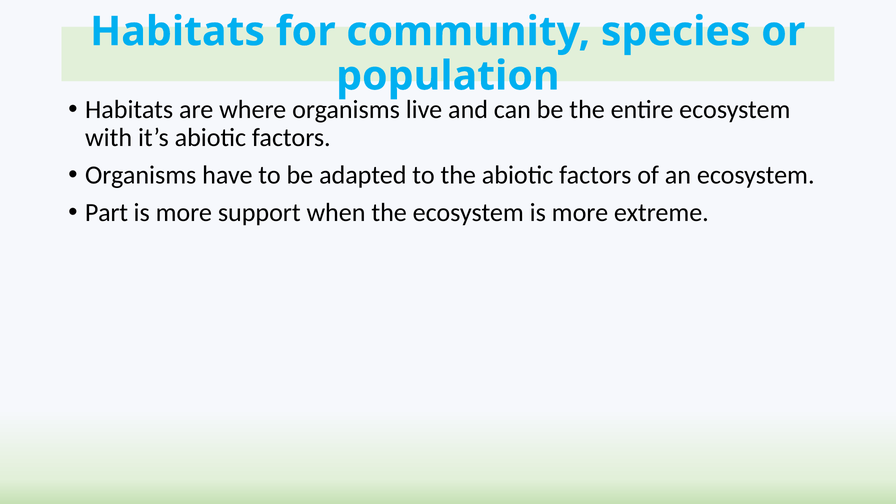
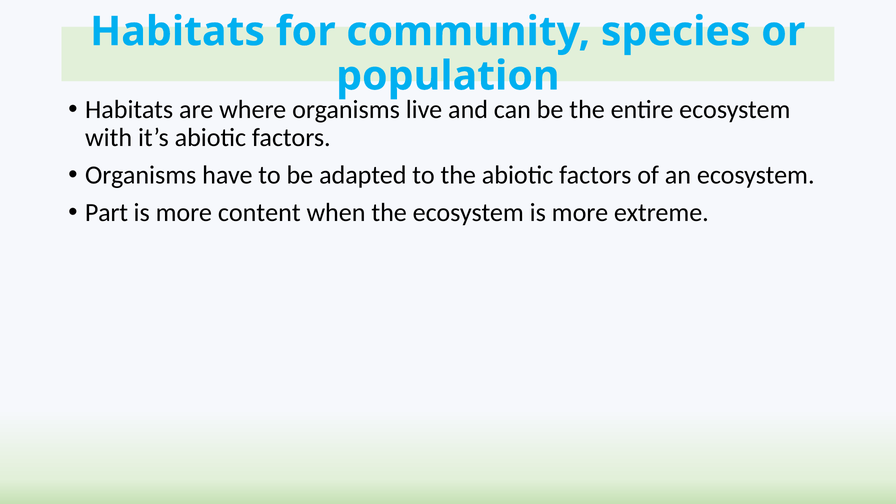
support: support -> content
